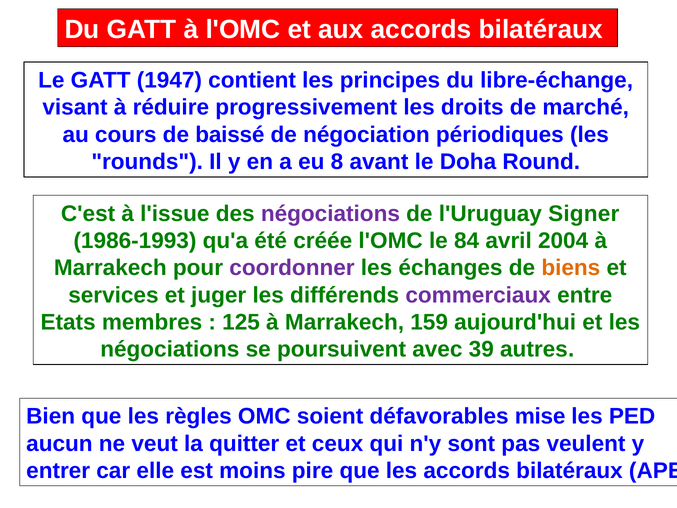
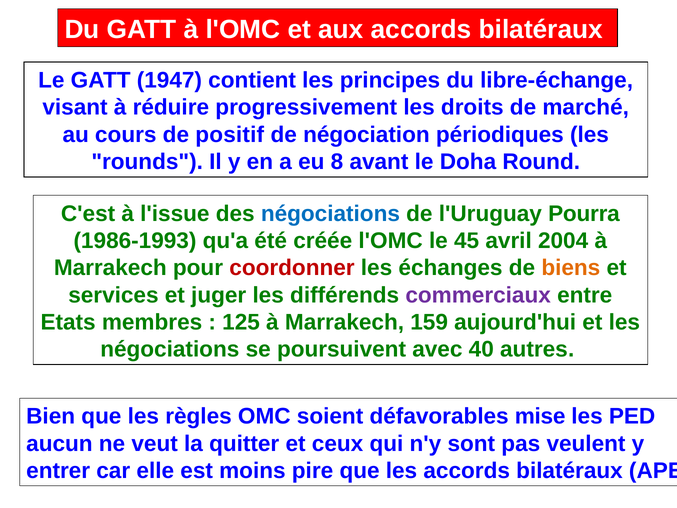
baissé: baissé -> positif
négociations at (330, 214) colour: purple -> blue
Signer: Signer -> Pourra
84: 84 -> 45
coordonner colour: purple -> red
39: 39 -> 40
